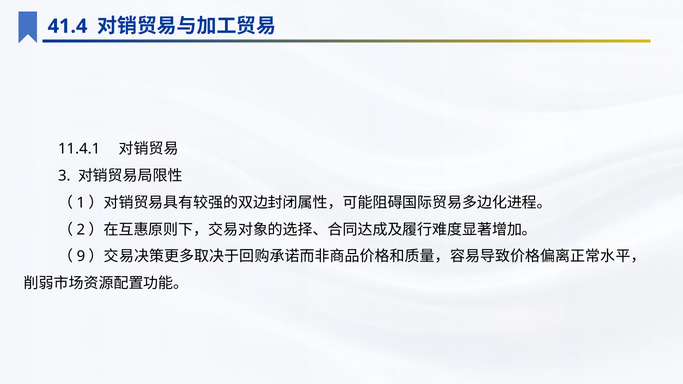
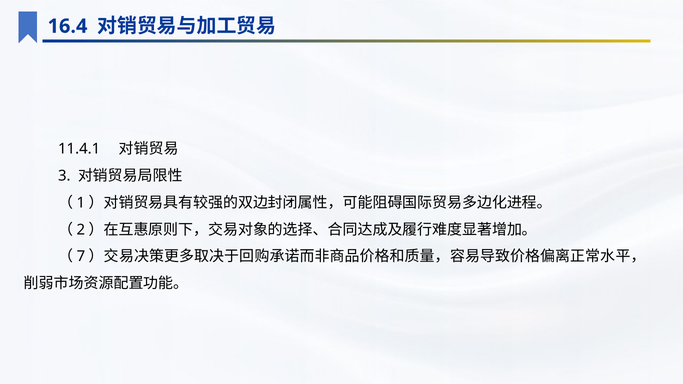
41.4: 41.4 -> 16.4
9: 9 -> 7
